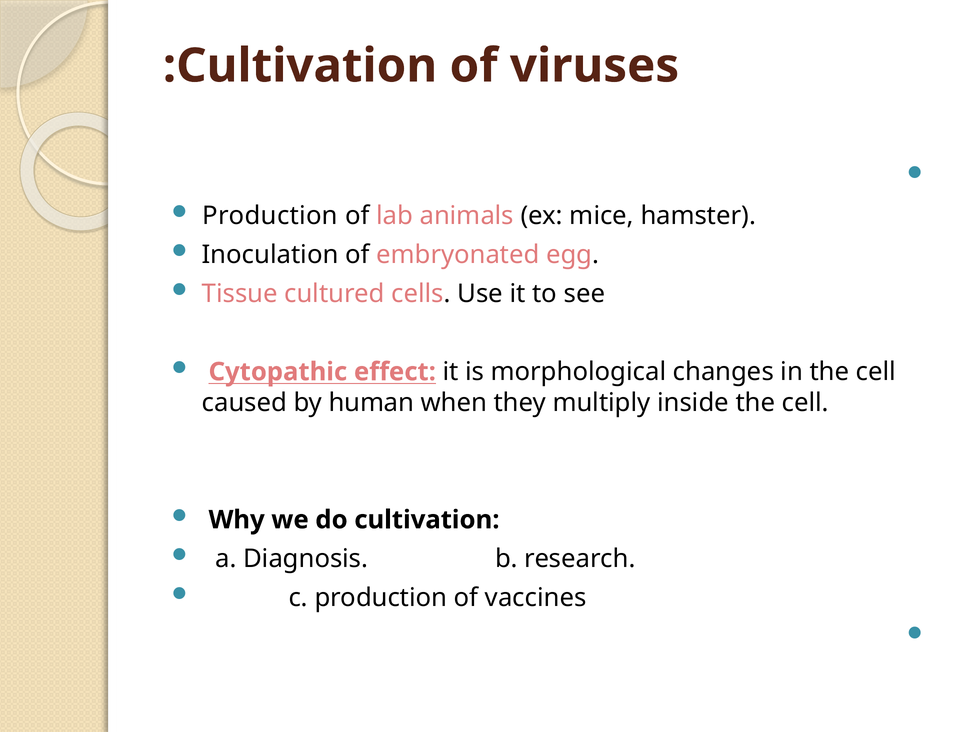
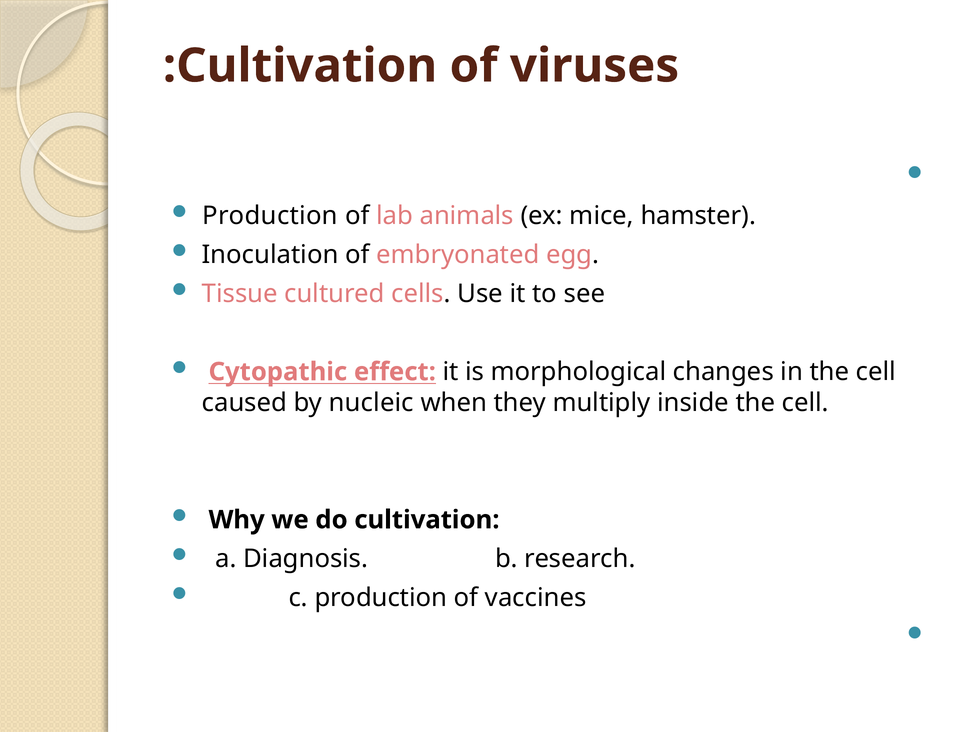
human: human -> nucleic
